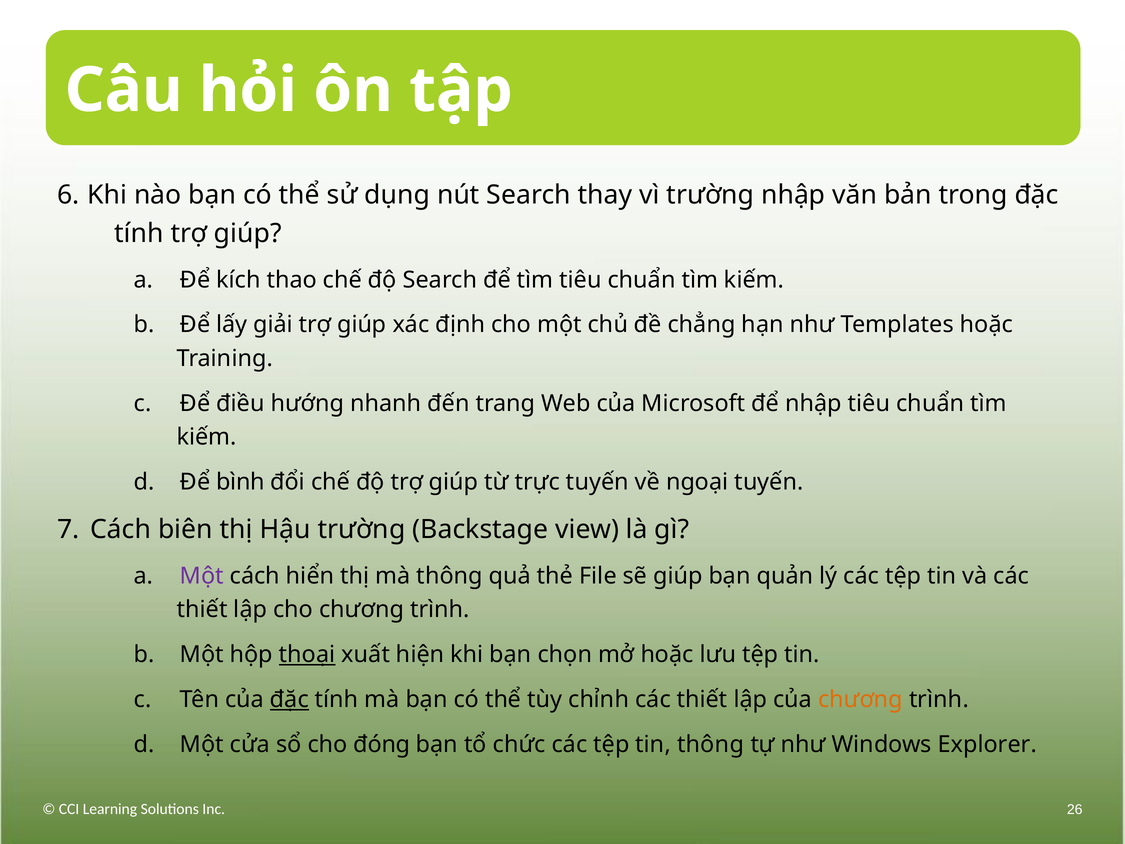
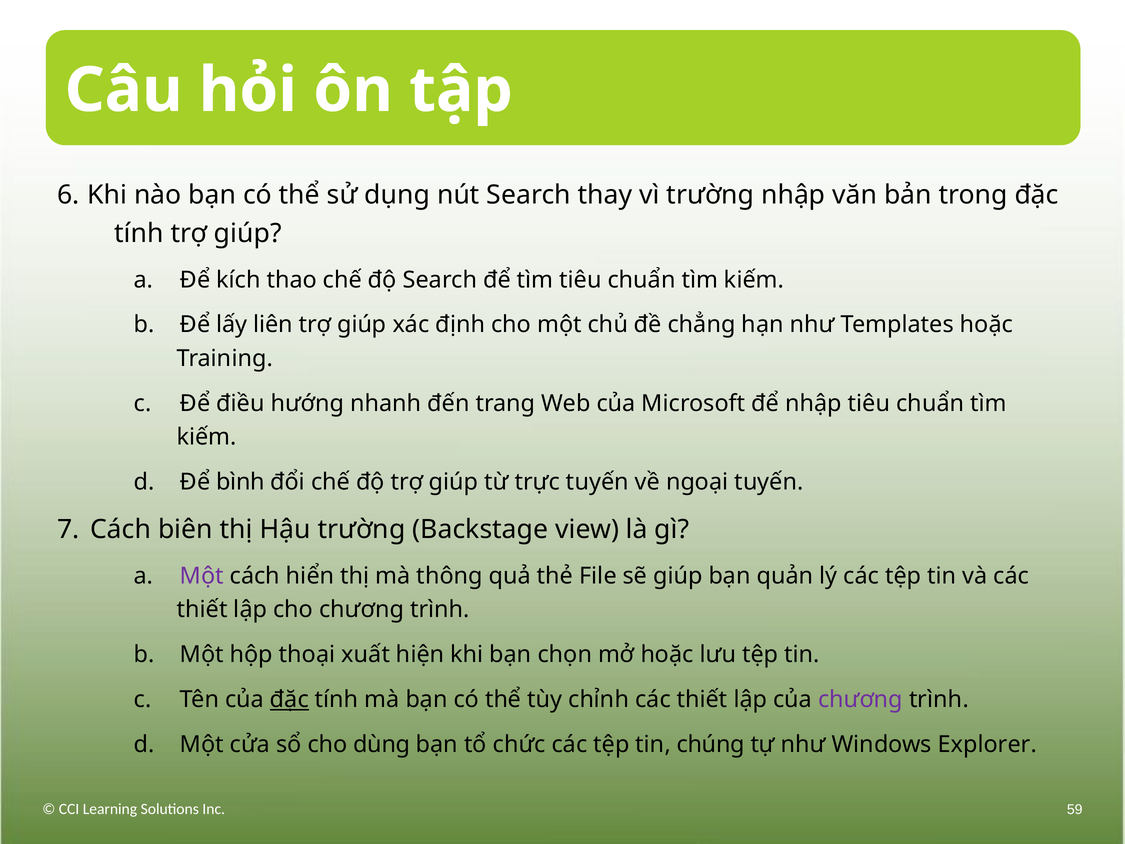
giải: giải -> liên
thoại underline: present -> none
chương at (860, 699) colour: orange -> purple
đóng: đóng -> dùng
tin thông: thông -> chúng
26: 26 -> 59
